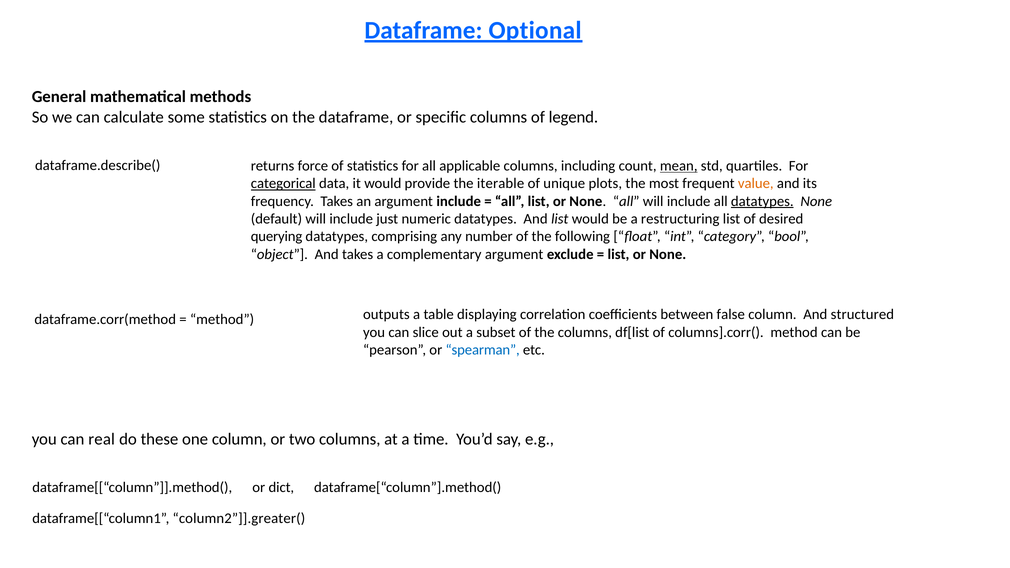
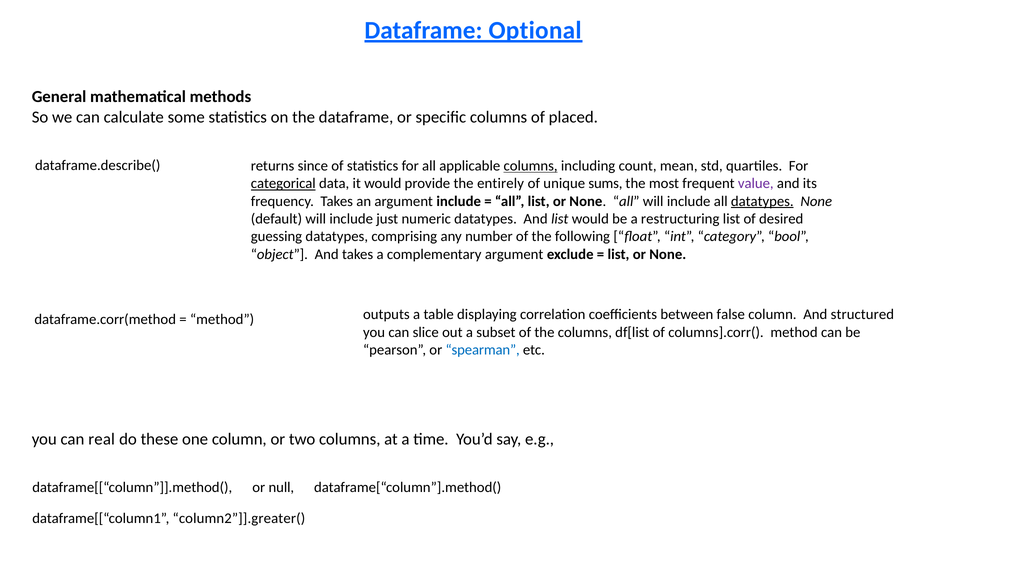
legend: legend -> placed
force: force -> since
columns at (531, 166) underline: none -> present
mean underline: present -> none
iterable: iterable -> entirely
plots: plots -> sums
value colour: orange -> purple
querying: querying -> guessing
dict: dict -> null
